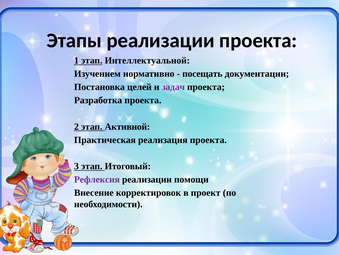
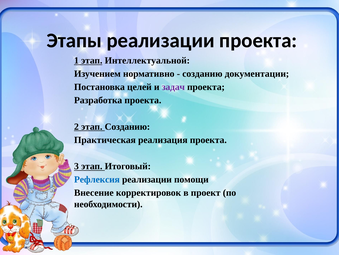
посещать at (202, 74): посещать -> созданию
этап Активной: Активной -> Созданию
Рефлексия colour: purple -> blue
